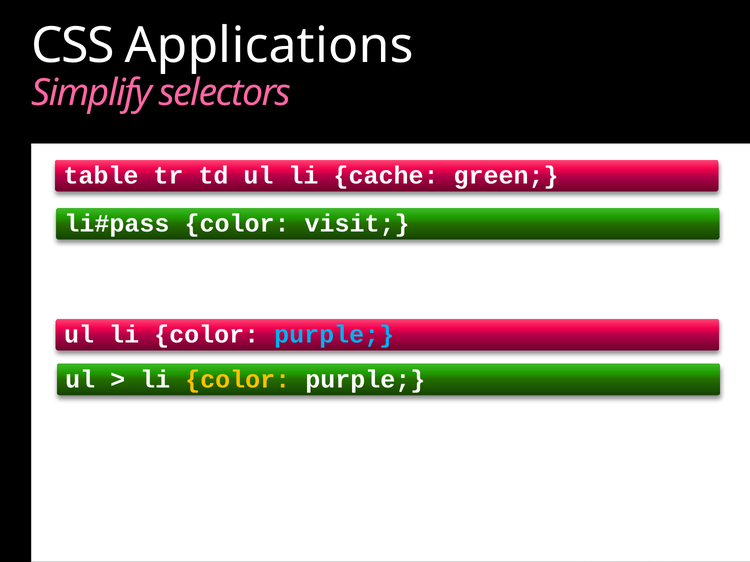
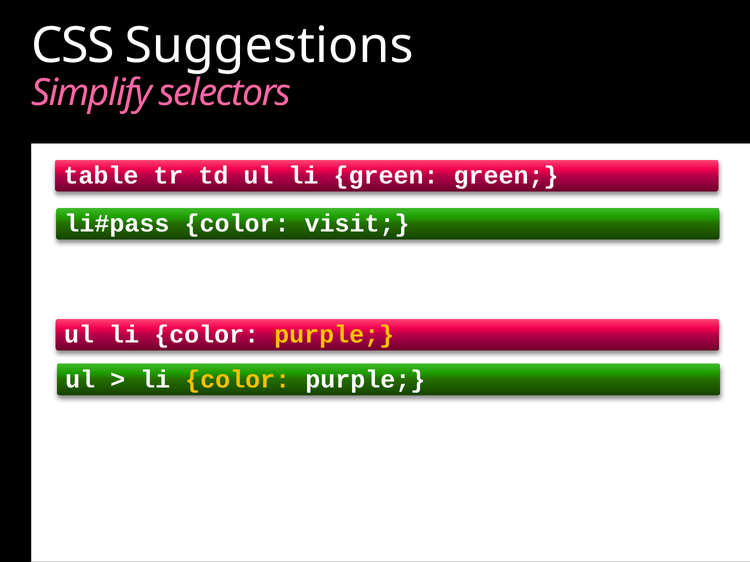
Applications: Applications -> Suggestions
li cache: cache -> green
purple at (334, 335) colour: light blue -> yellow
